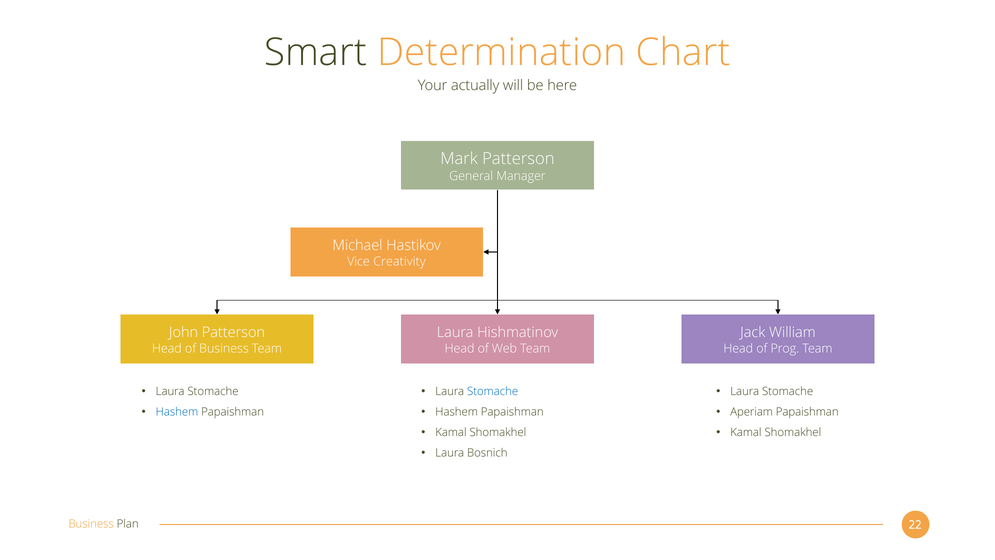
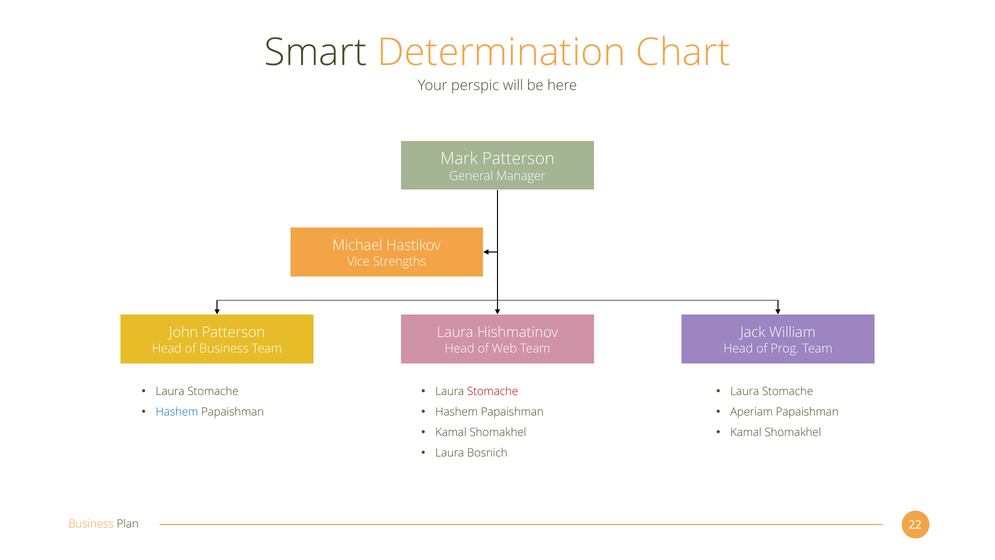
actually: actually -> perspic
Creativity: Creativity -> Strengths
Stomache at (493, 391) colour: blue -> red
